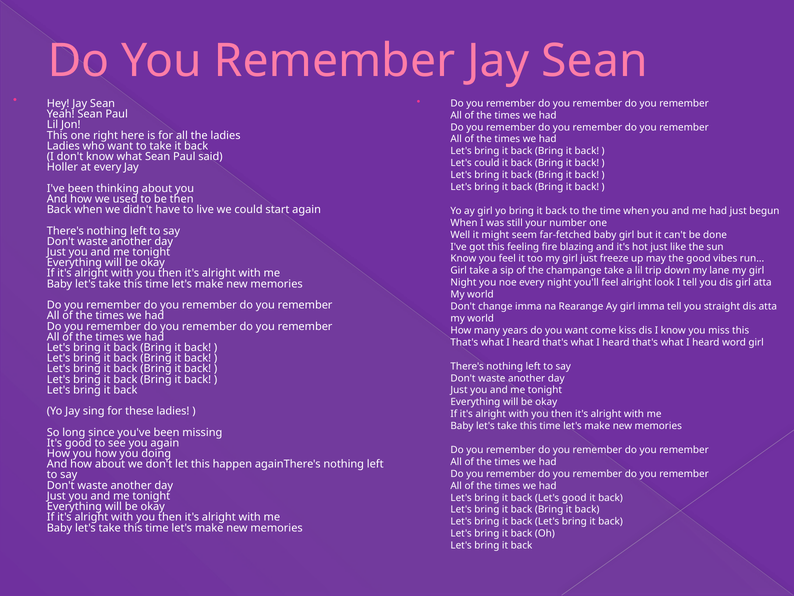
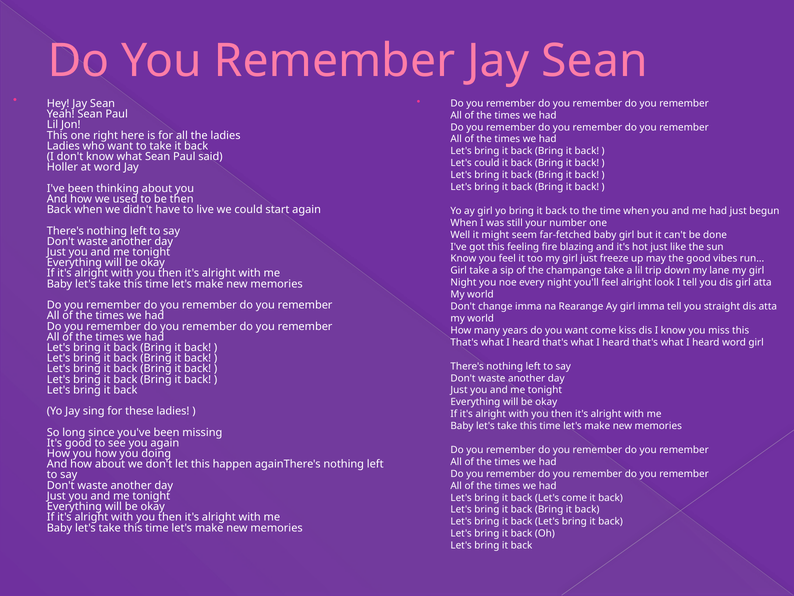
at every: every -> word
Let's good: good -> come
